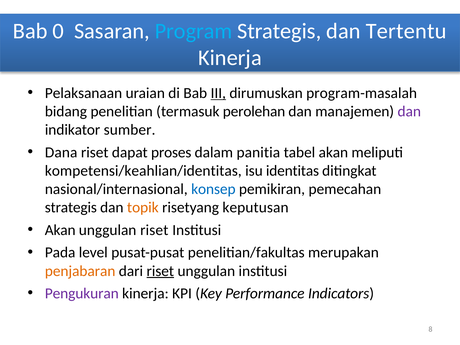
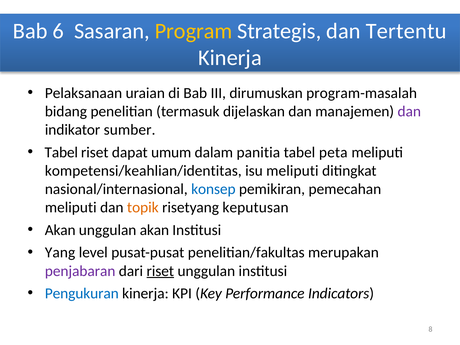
0: 0 -> 6
Program colour: light blue -> yellow
III underline: present -> none
perolehan: perolehan -> dijelaskan
Dana at (61, 152): Dana -> Tabel
proses: proses -> umum
tabel akan: akan -> peta
isu identitas: identitas -> meliputi
strategis at (71, 208): strategis -> meliputi
unggulan riset: riset -> akan
Pada: Pada -> Yang
penjabaran colour: orange -> purple
Pengukuran colour: purple -> blue
